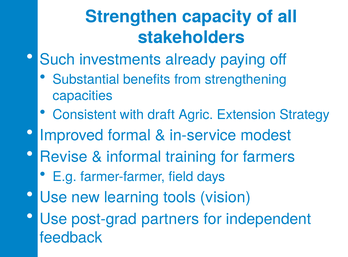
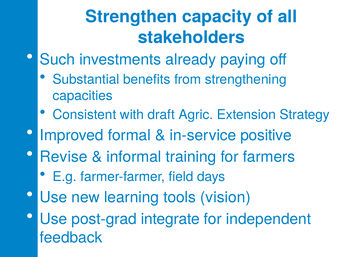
modest: modest -> positive
partners: partners -> integrate
